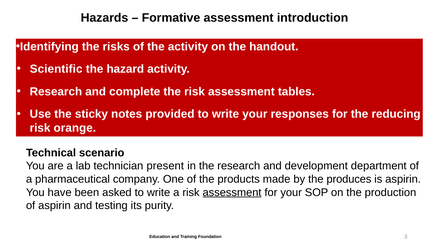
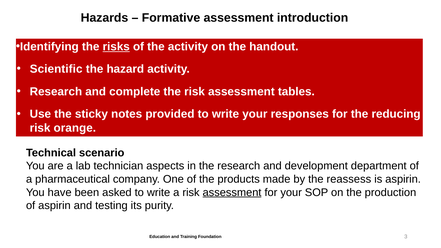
risks underline: none -> present
present: present -> aspects
produces: produces -> reassess
